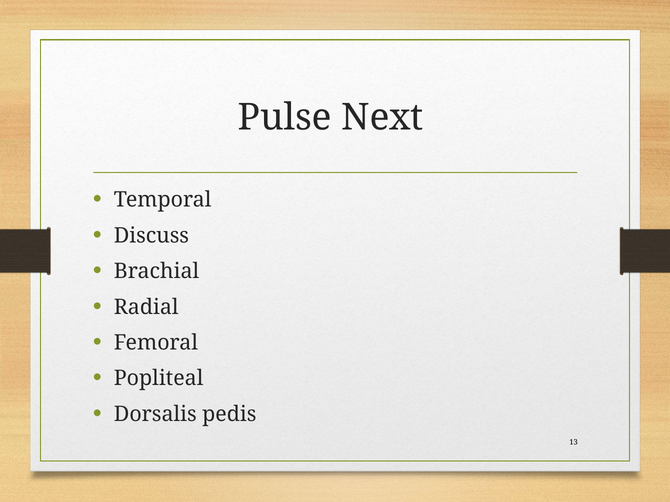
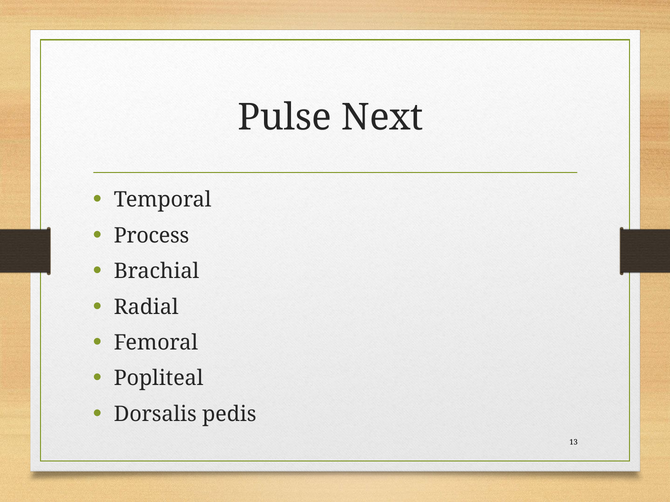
Discuss: Discuss -> Process
